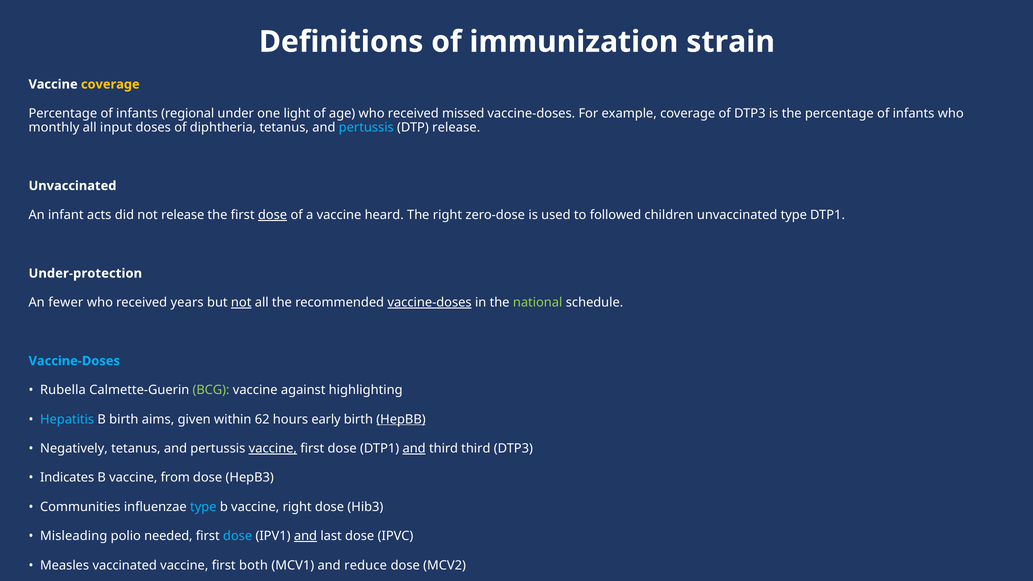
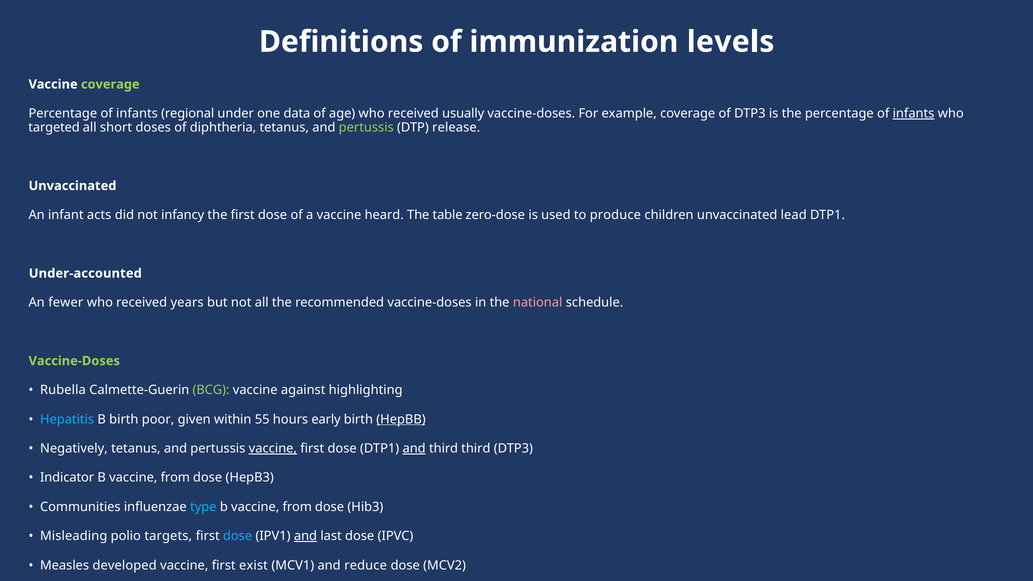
strain: strain -> levels
coverage at (110, 84) colour: yellow -> light green
light: light -> data
missed: missed -> usually
infants at (914, 114) underline: none -> present
monthly: monthly -> targeted
input: input -> short
pertussis at (366, 127) colour: light blue -> light green
not release: release -> infancy
dose at (273, 215) underline: present -> none
The right: right -> table
followed: followed -> produce
unvaccinated type: type -> lead
Under-protection: Under-protection -> Under-accounted
not at (241, 303) underline: present -> none
vaccine-doses at (430, 303) underline: present -> none
national colour: light green -> pink
Vaccine-Doses at (74, 361) colour: light blue -> light green
aims: aims -> poor
62: 62 -> 55
Indicates: Indicates -> Indicator
right at (297, 507): right -> from
needed: needed -> targets
vaccinated: vaccinated -> developed
both: both -> exist
